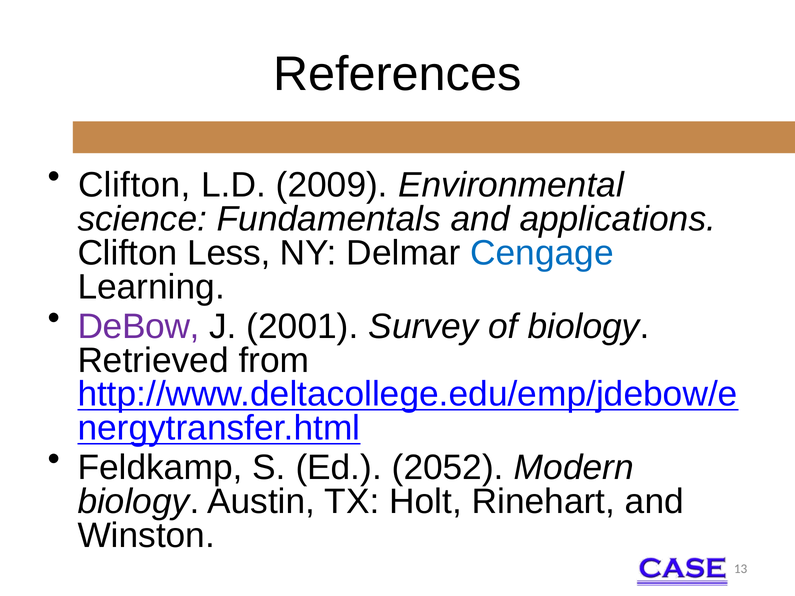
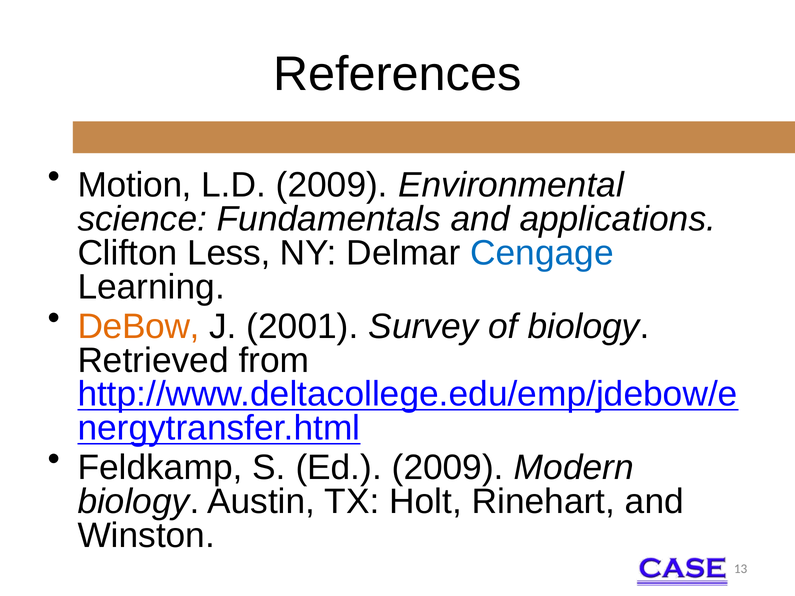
Clifton at (134, 185): Clifton -> Motion
DeBow colour: purple -> orange
Ed 2052: 2052 -> 2009
